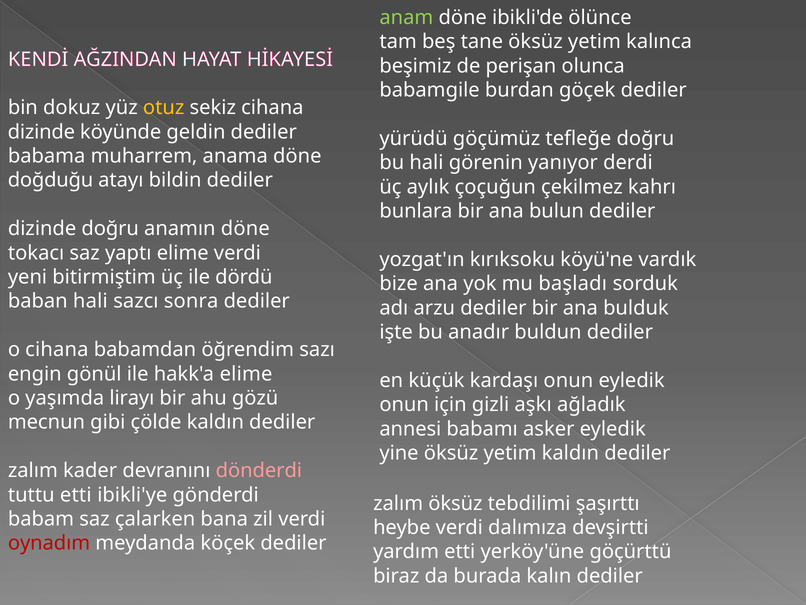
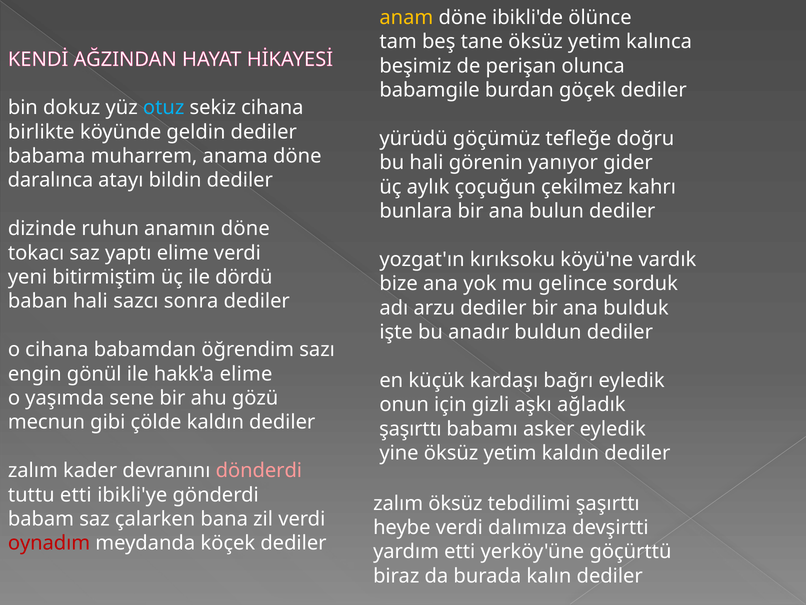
anam colour: light green -> yellow
otuz colour: yellow -> light blue
dizinde at (41, 132): dizinde -> birlikte
derdi: derdi -> gider
doğduğu: doğduğu -> daralınca
dizinde doğru: doğru -> ruhun
başladı: başladı -> gelince
kardaşı onun: onun -> bağrı
lirayı: lirayı -> sene
annesi at (410, 428): annesi -> şaşırttı
